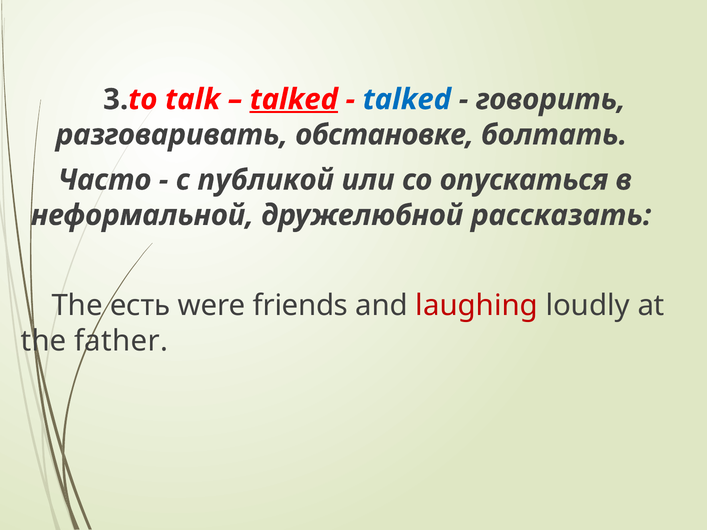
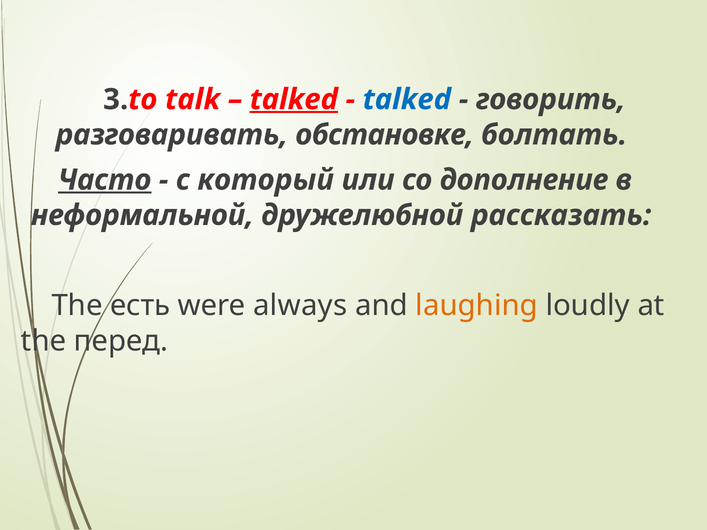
Часто underline: none -> present
публикой: публикой -> который
опускаться: опускаться -> дополнение
friends: friends -> always
laughing colour: red -> orange
father: father -> перед
